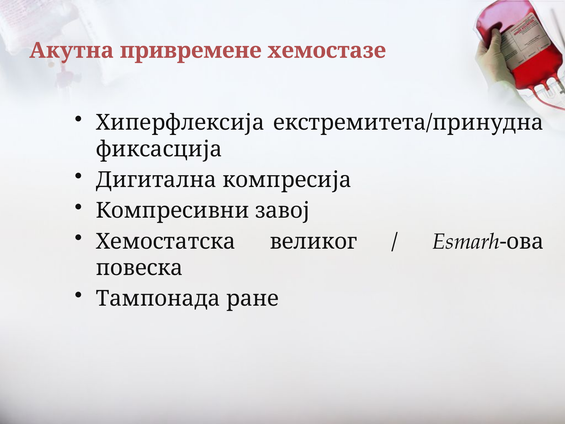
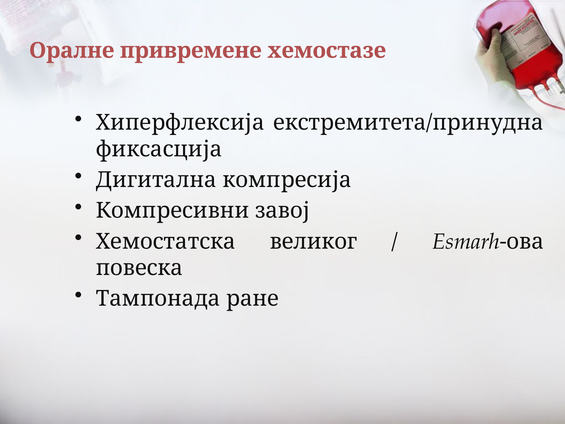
Акутна: Акутна -> Оралне
